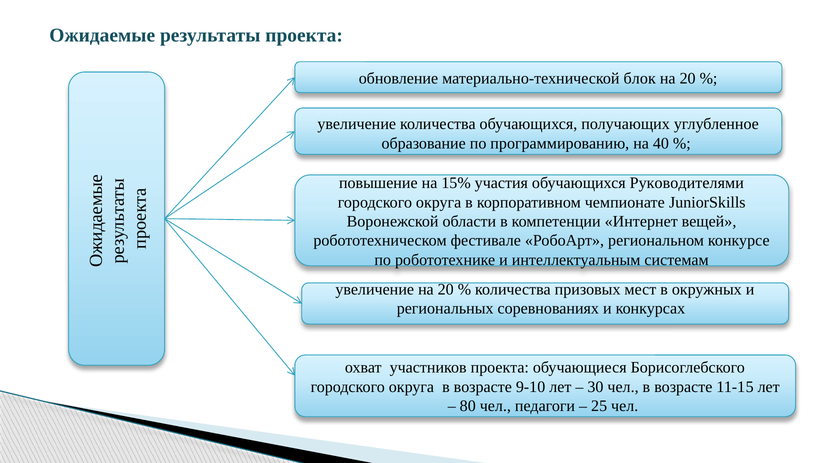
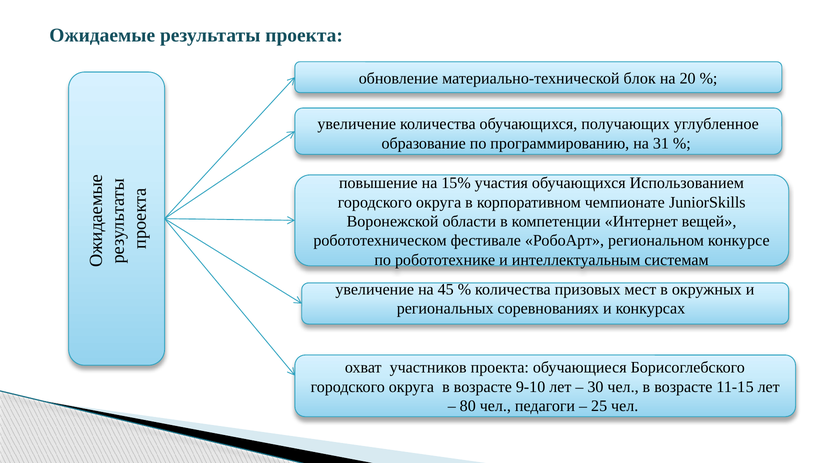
40: 40 -> 31
Руководителями: Руководителями -> Использованием
увеличение на 20: 20 -> 45
